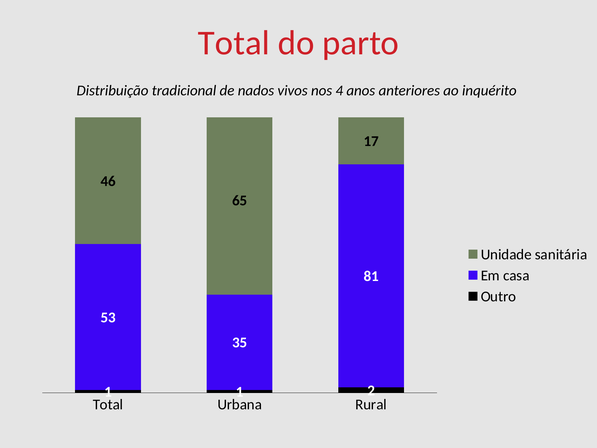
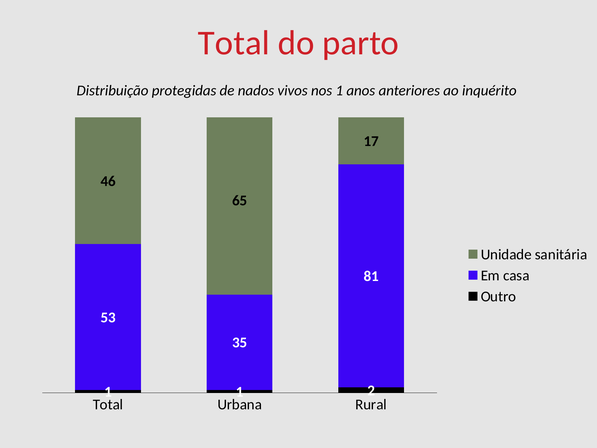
tradicional: tradicional -> protegidas
nos 4: 4 -> 1
